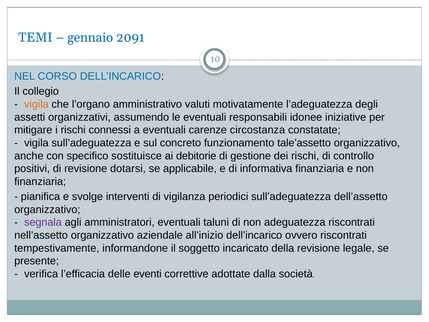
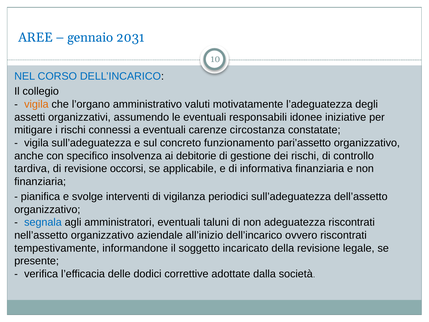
TEMI: TEMI -> AREE
2091: 2091 -> 2031
tale’assetto: tale’assetto -> pari’assetto
sostituisce: sostituisce -> insolvenza
positivi: positivi -> tardiva
dotarsi: dotarsi -> occorsi
segnala colour: purple -> blue
eventi: eventi -> dodici
